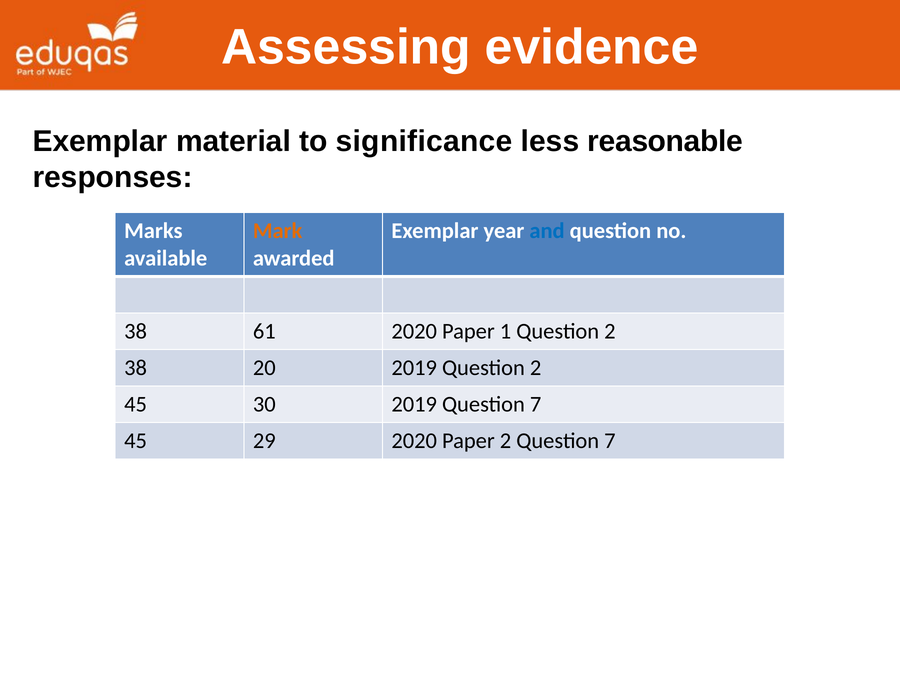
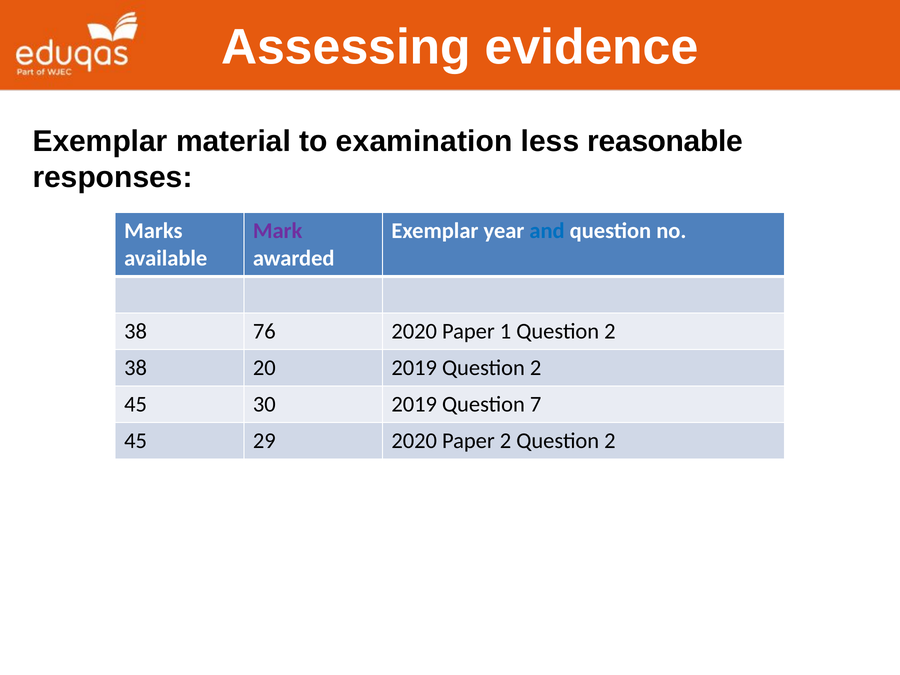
significance: significance -> examination
Mark colour: orange -> purple
61: 61 -> 76
2 Question 7: 7 -> 2
